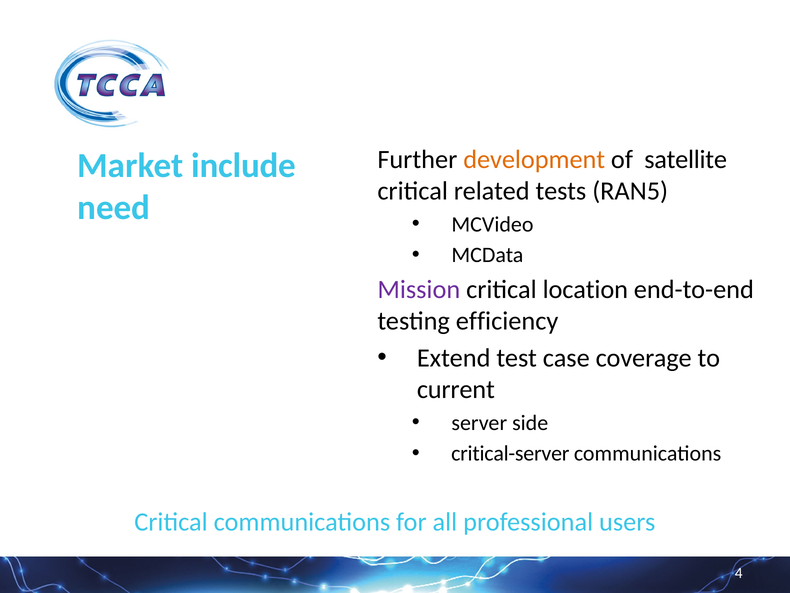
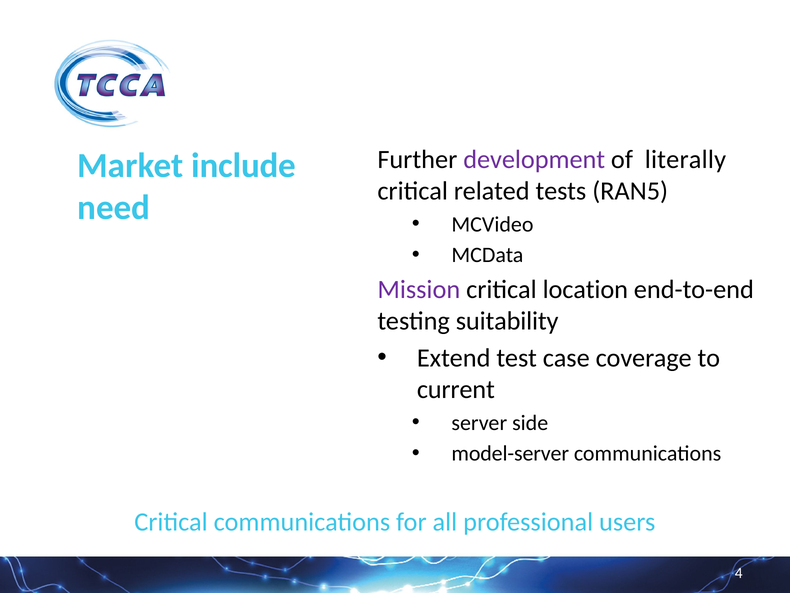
development colour: orange -> purple
satellite: satellite -> literally
efficiency: efficiency -> suitability
critical-server: critical-server -> model-server
